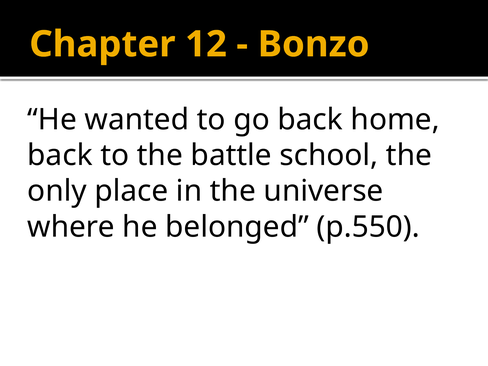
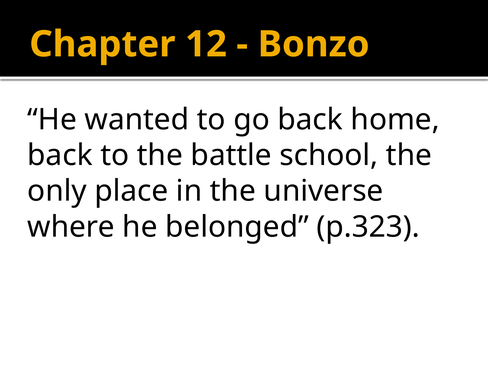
p.550: p.550 -> p.323
